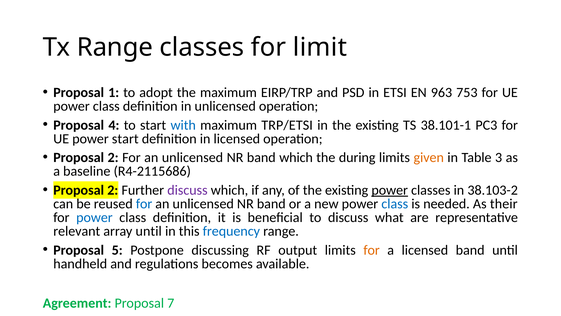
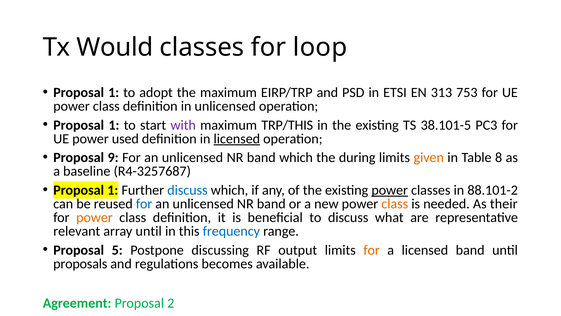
Tx Range: Range -> Would
limit: limit -> loop
963: 963 -> 313
4 at (114, 125): 4 -> 1
with colour: blue -> purple
TRP/ETSI: TRP/ETSI -> TRP/THIS
38.101-1: 38.101-1 -> 38.101-5
power start: start -> used
licensed at (237, 139) underline: none -> present
2 at (113, 157): 2 -> 9
3: 3 -> 8
R4-2115686: R4-2115686 -> R4-3257687
2 at (113, 190): 2 -> 1
discuss at (187, 190) colour: purple -> blue
38.103-2: 38.103-2 -> 88.101-2
class at (395, 204) colour: blue -> orange
power at (94, 217) colour: blue -> orange
handheld: handheld -> proposals
7: 7 -> 2
